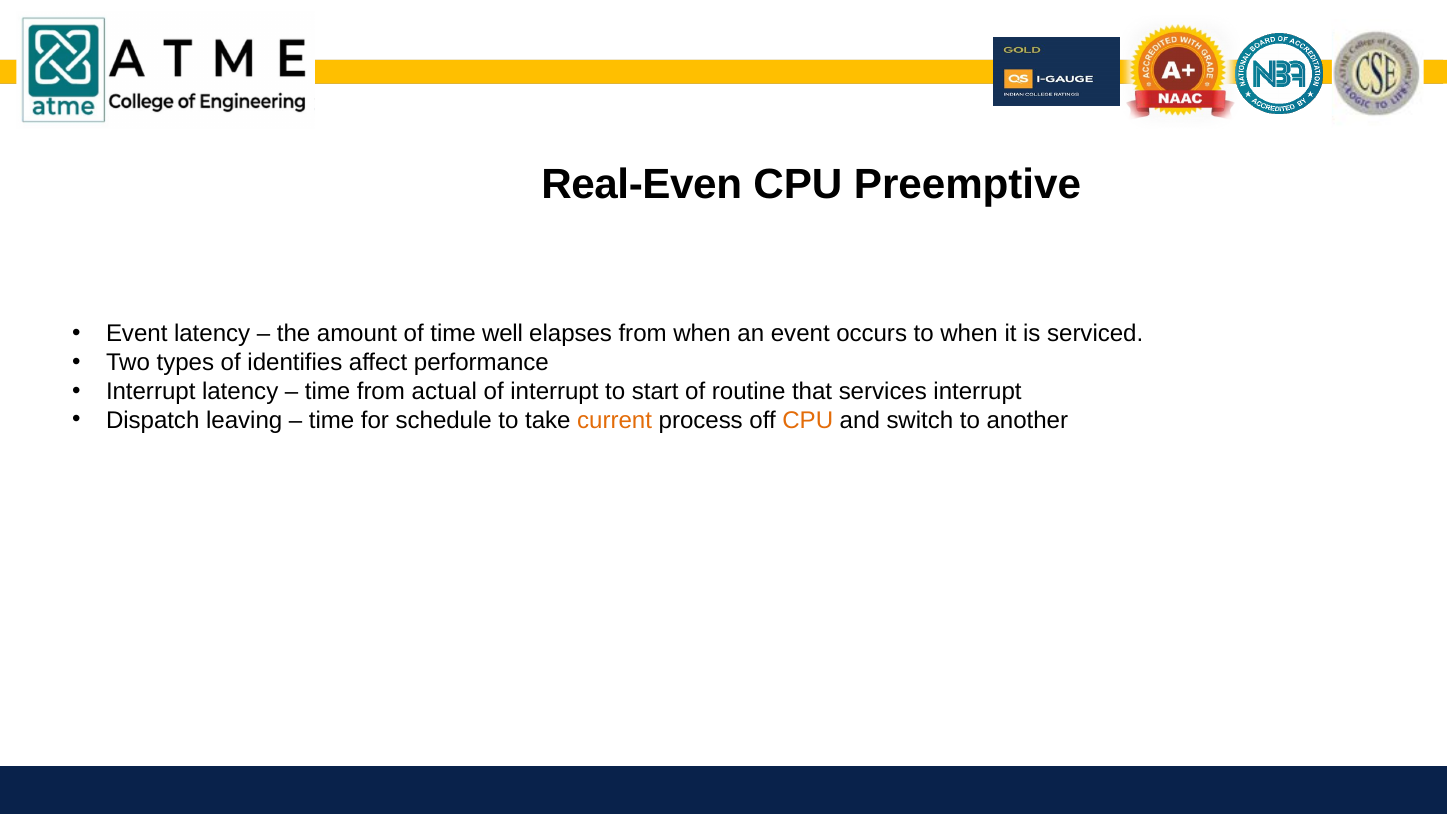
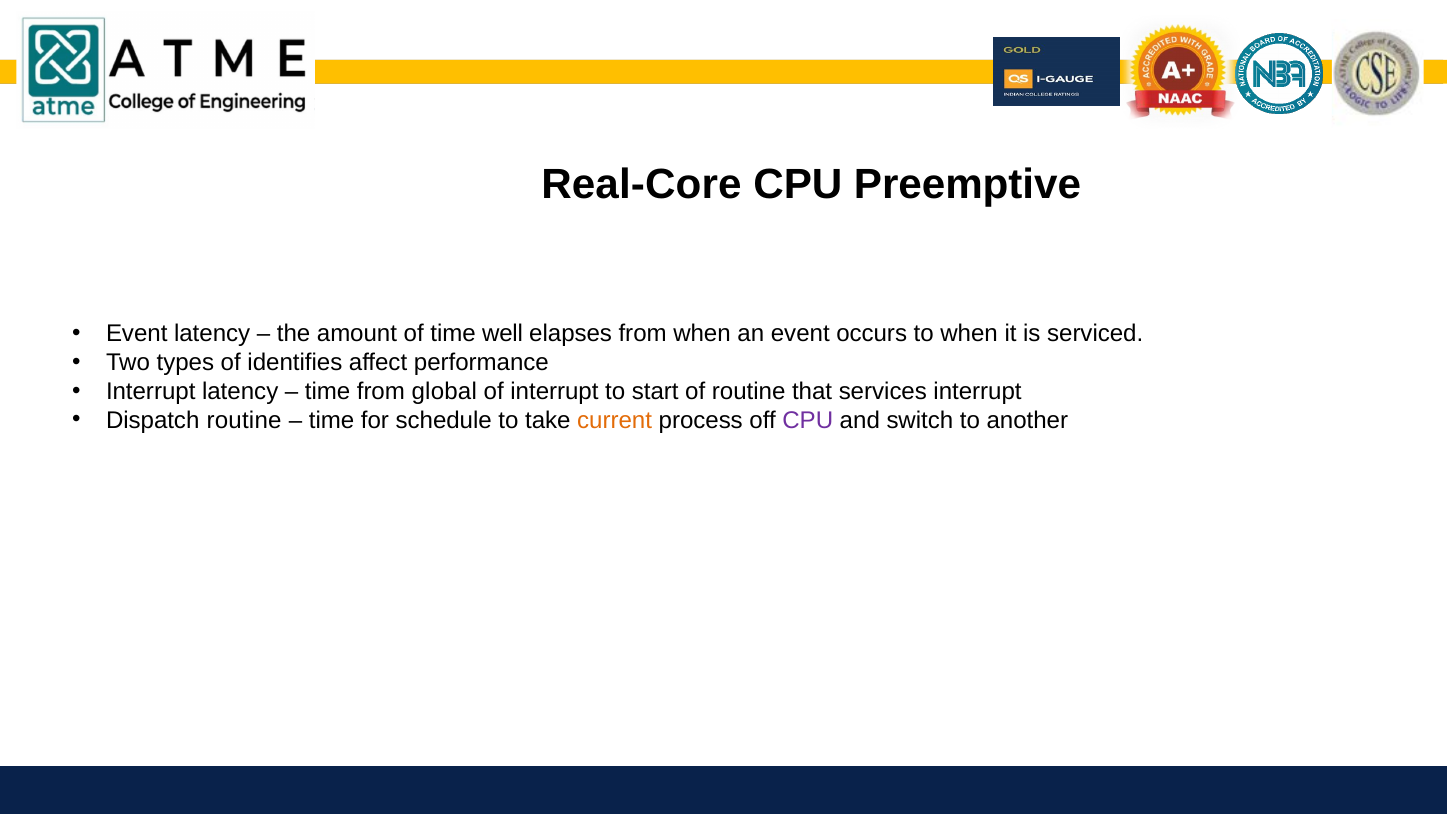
Real-Even: Real-Even -> Real-Core
actual: actual -> global
Dispatch leaving: leaving -> routine
CPU at (808, 420) colour: orange -> purple
